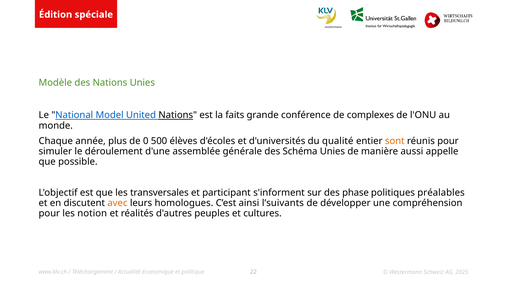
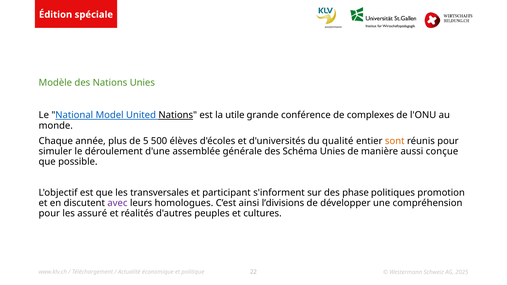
faits: faits -> utile
0: 0 -> 5
appelle: appelle -> conçue
préalables: préalables -> promotion
avec colour: orange -> purple
l’suivants: l’suivants -> l’divisions
notion: notion -> assuré
